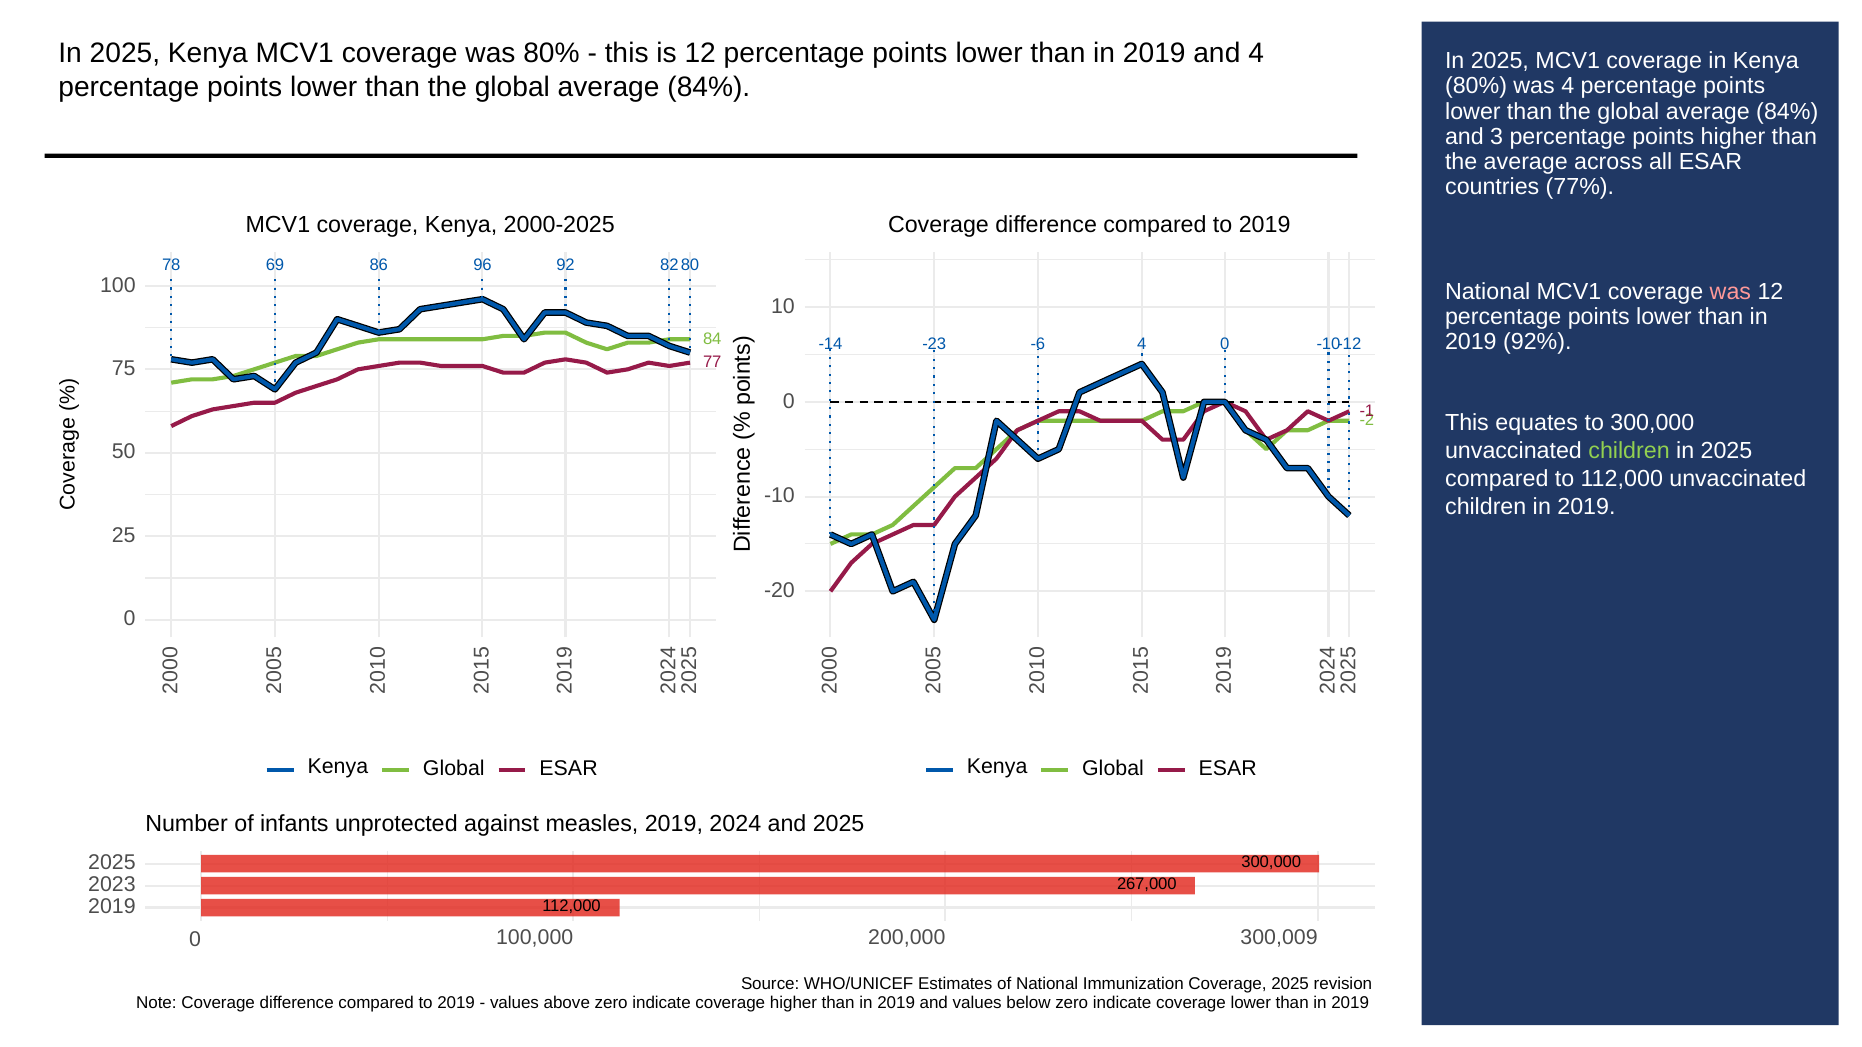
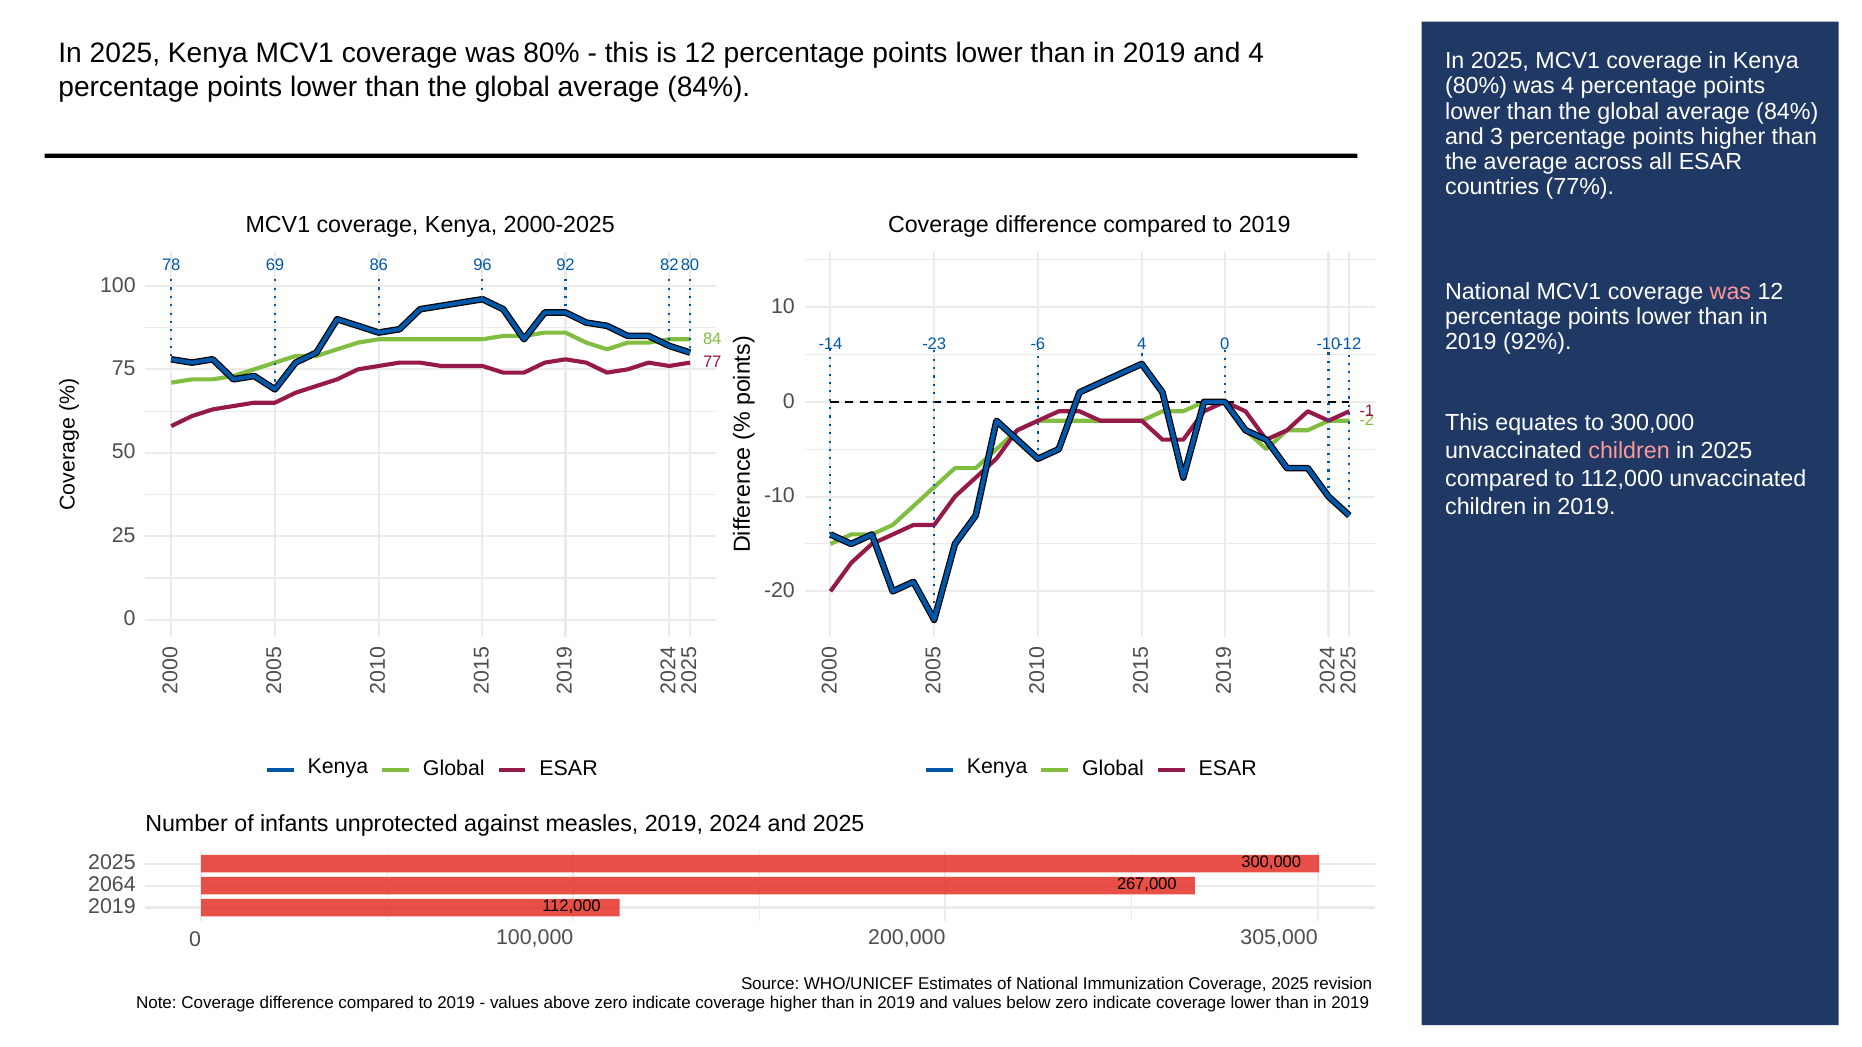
children at (1629, 451) colour: light green -> pink
2023: 2023 -> 2064
300,009: 300,009 -> 305,000
